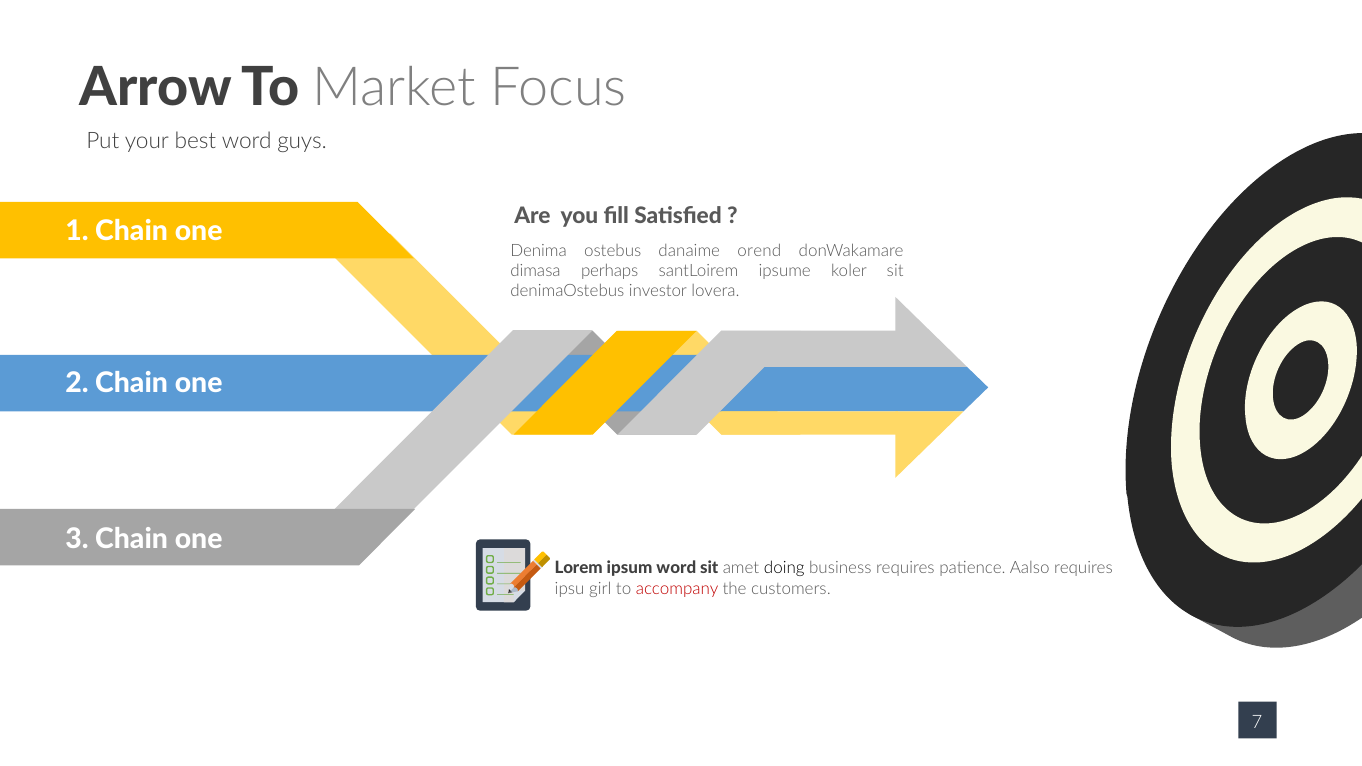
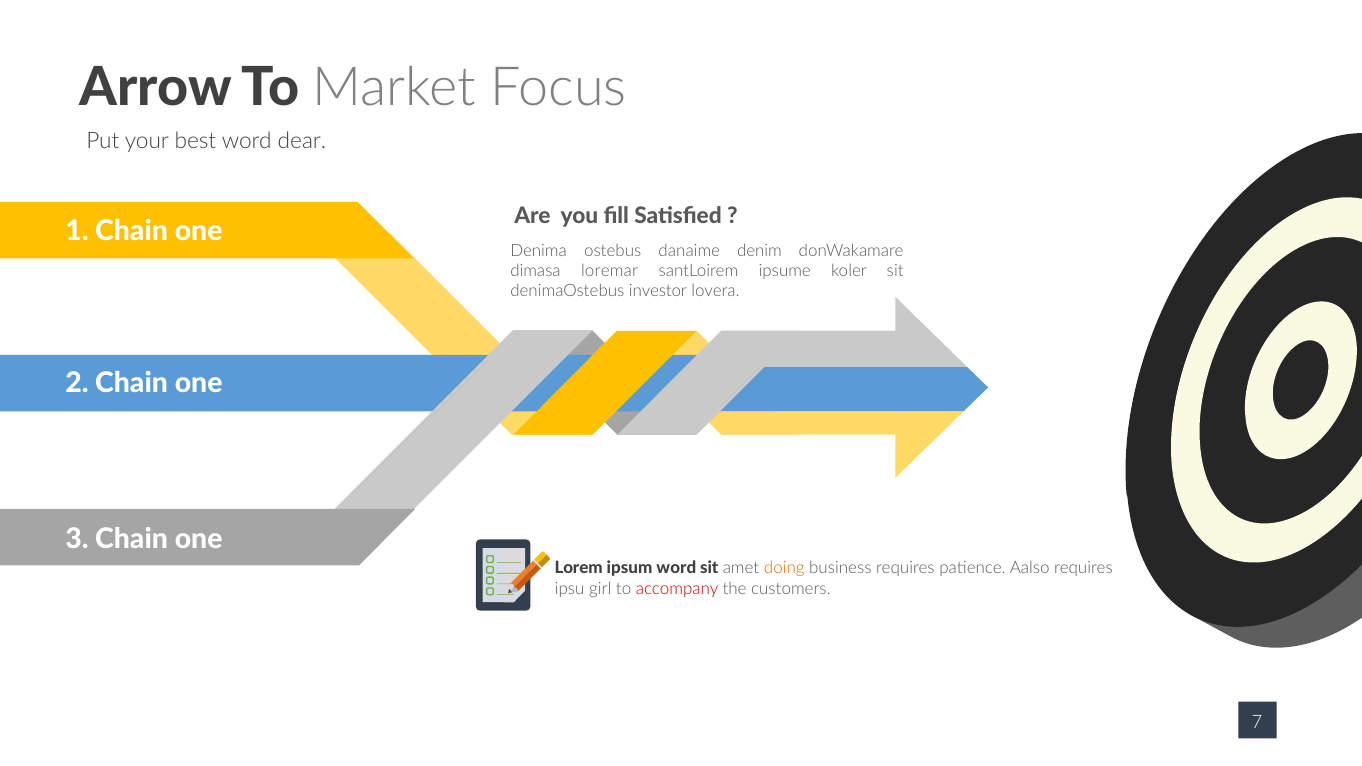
guys: guys -> dear
orend: orend -> denim
perhaps: perhaps -> loremar
doing colour: black -> orange
